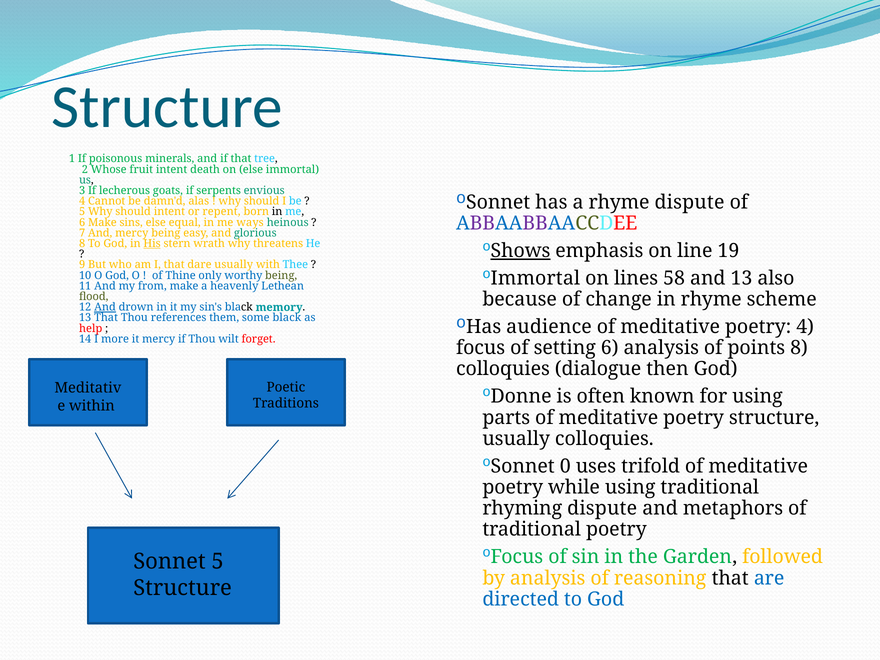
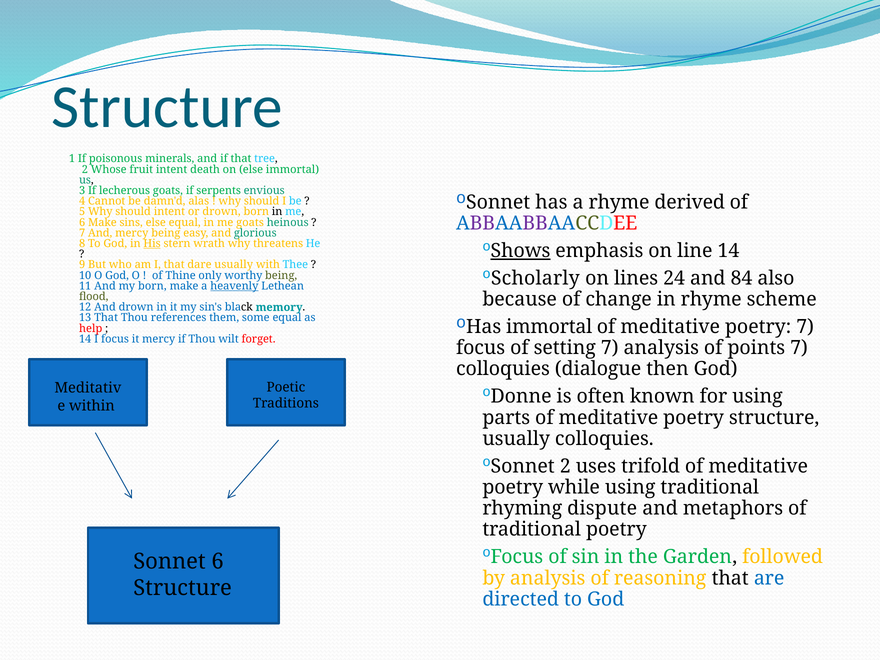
rhyme dispute: dispute -> derived
or repent: repent -> drown
me ways: ways -> goats
line 19: 19 -> 14
o Immortal: Immortal -> Scholarly
58: 58 -> 24
and 13: 13 -> 84
my from: from -> born
heavenly underline: none -> present
And at (105, 307) underline: present -> none
some black: black -> equal
Has audience: audience -> immortal
poetry 4: 4 -> 7
I more: more -> focus
setting 6: 6 -> 7
points 8: 8 -> 7
Sonnet 0: 0 -> 2
Sonnet 5: 5 -> 6
